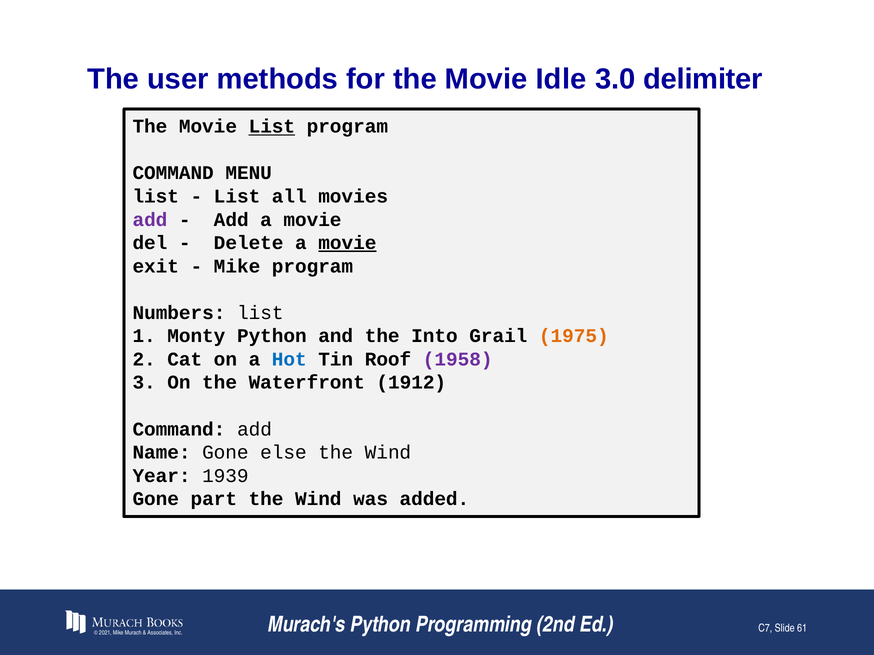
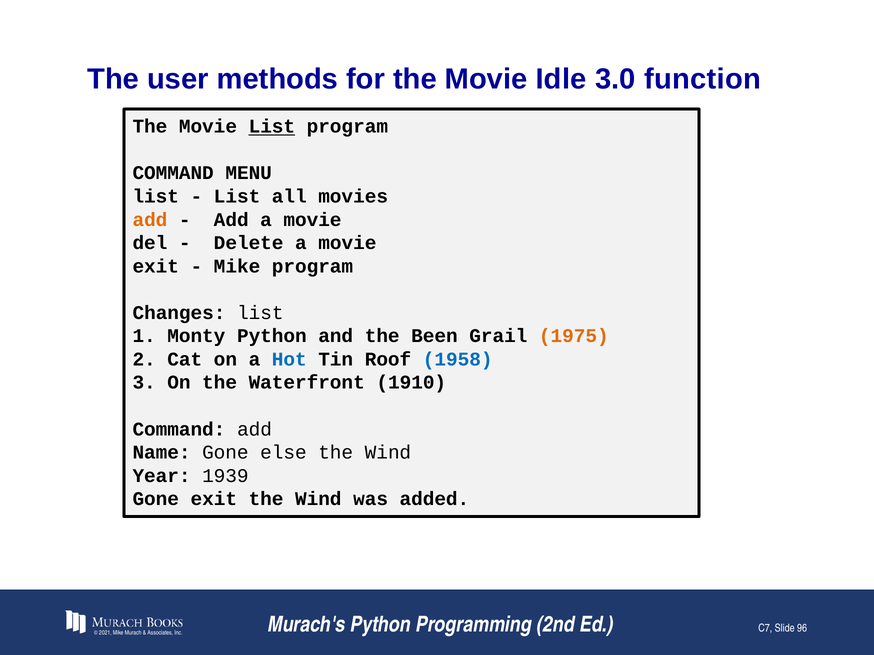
delimiter: delimiter -> function
add at (150, 220) colour: purple -> orange
movie at (347, 243) underline: present -> none
Numbers: Numbers -> Changes
Into: Into -> Been
1958 colour: purple -> blue
1912: 1912 -> 1910
Gone part: part -> exit
61: 61 -> 96
